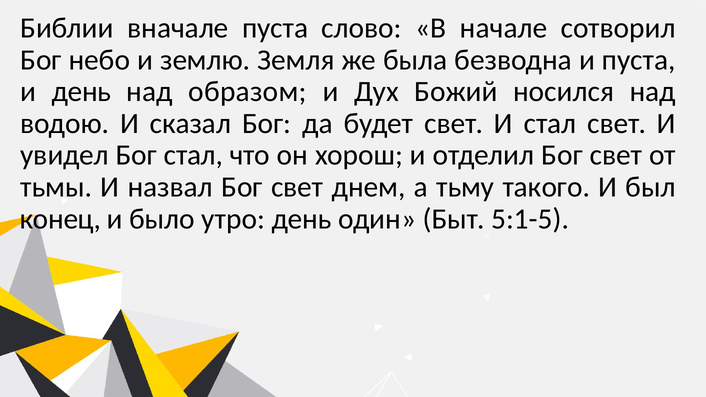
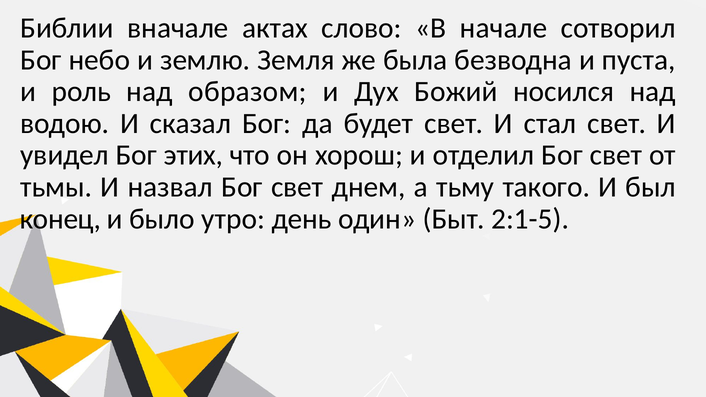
вначале пуста: пуста -> актах
и день: день -> роль
Бог стал: стал -> этих
5:1-5: 5:1-5 -> 2:1-5
